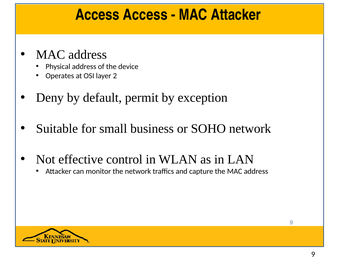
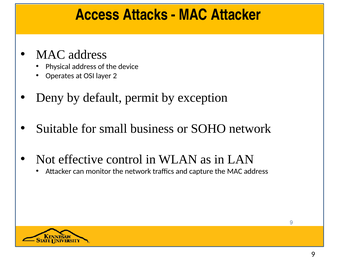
Access Access: Access -> Attacks
